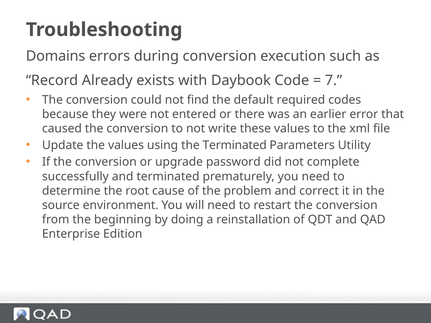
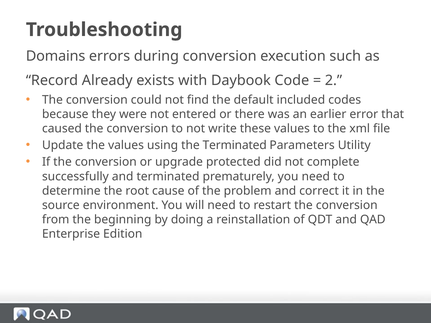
7: 7 -> 2
required: required -> included
password: password -> protected
